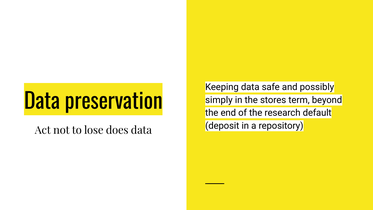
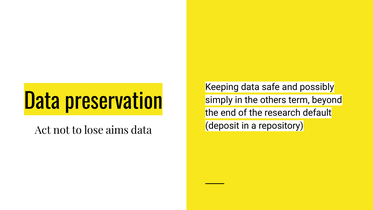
stores: stores -> others
does: does -> aims
